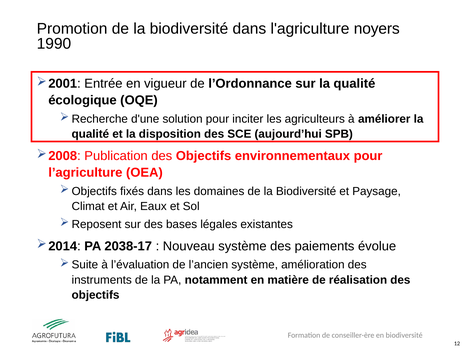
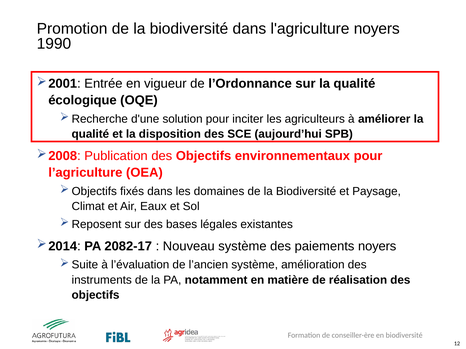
2038-17: 2038-17 -> 2082-17
paiements évolue: évolue -> noyers
